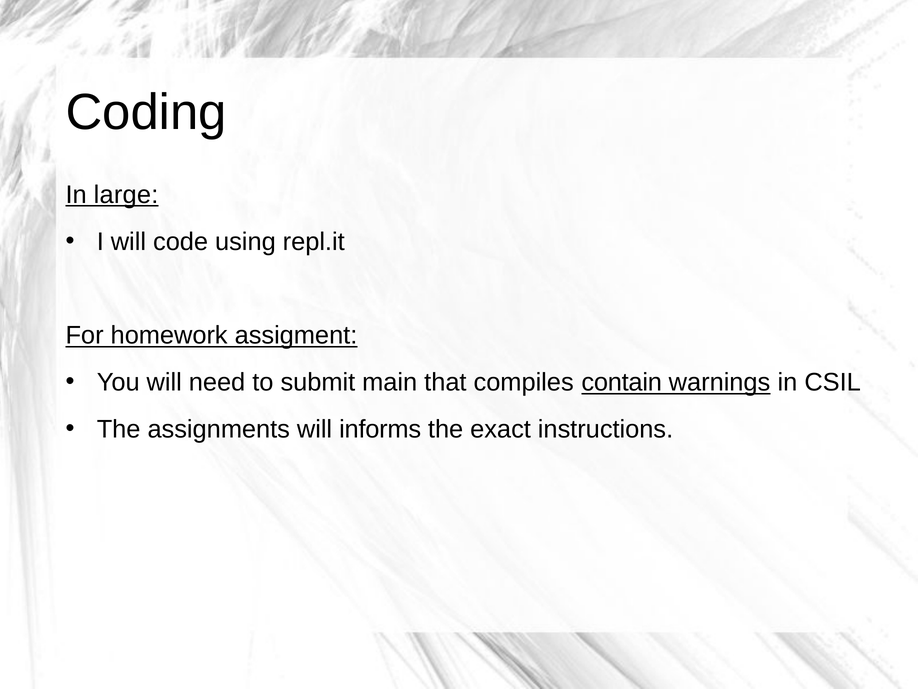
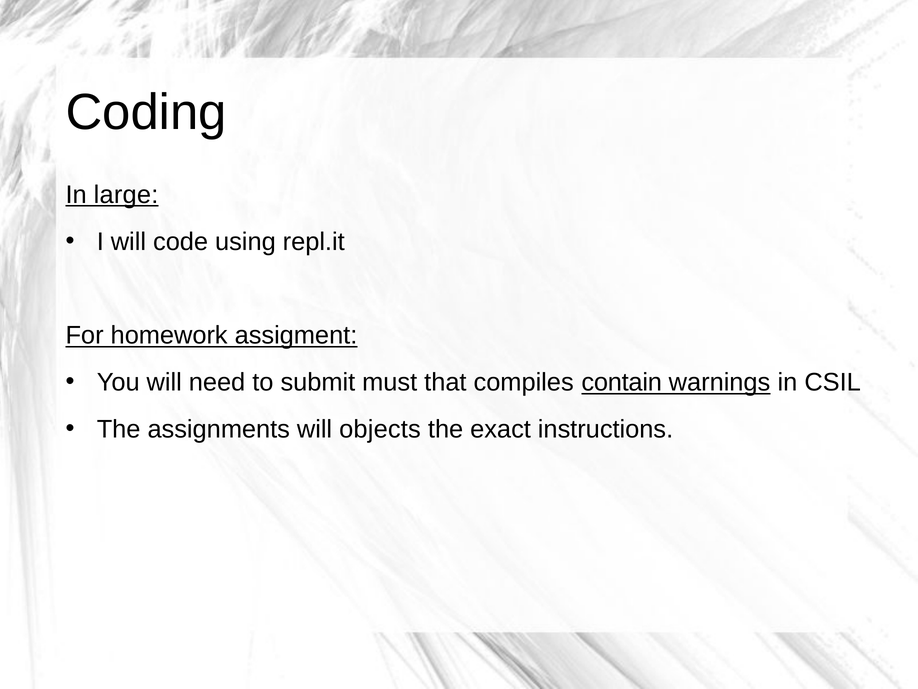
main: main -> must
informs: informs -> objects
